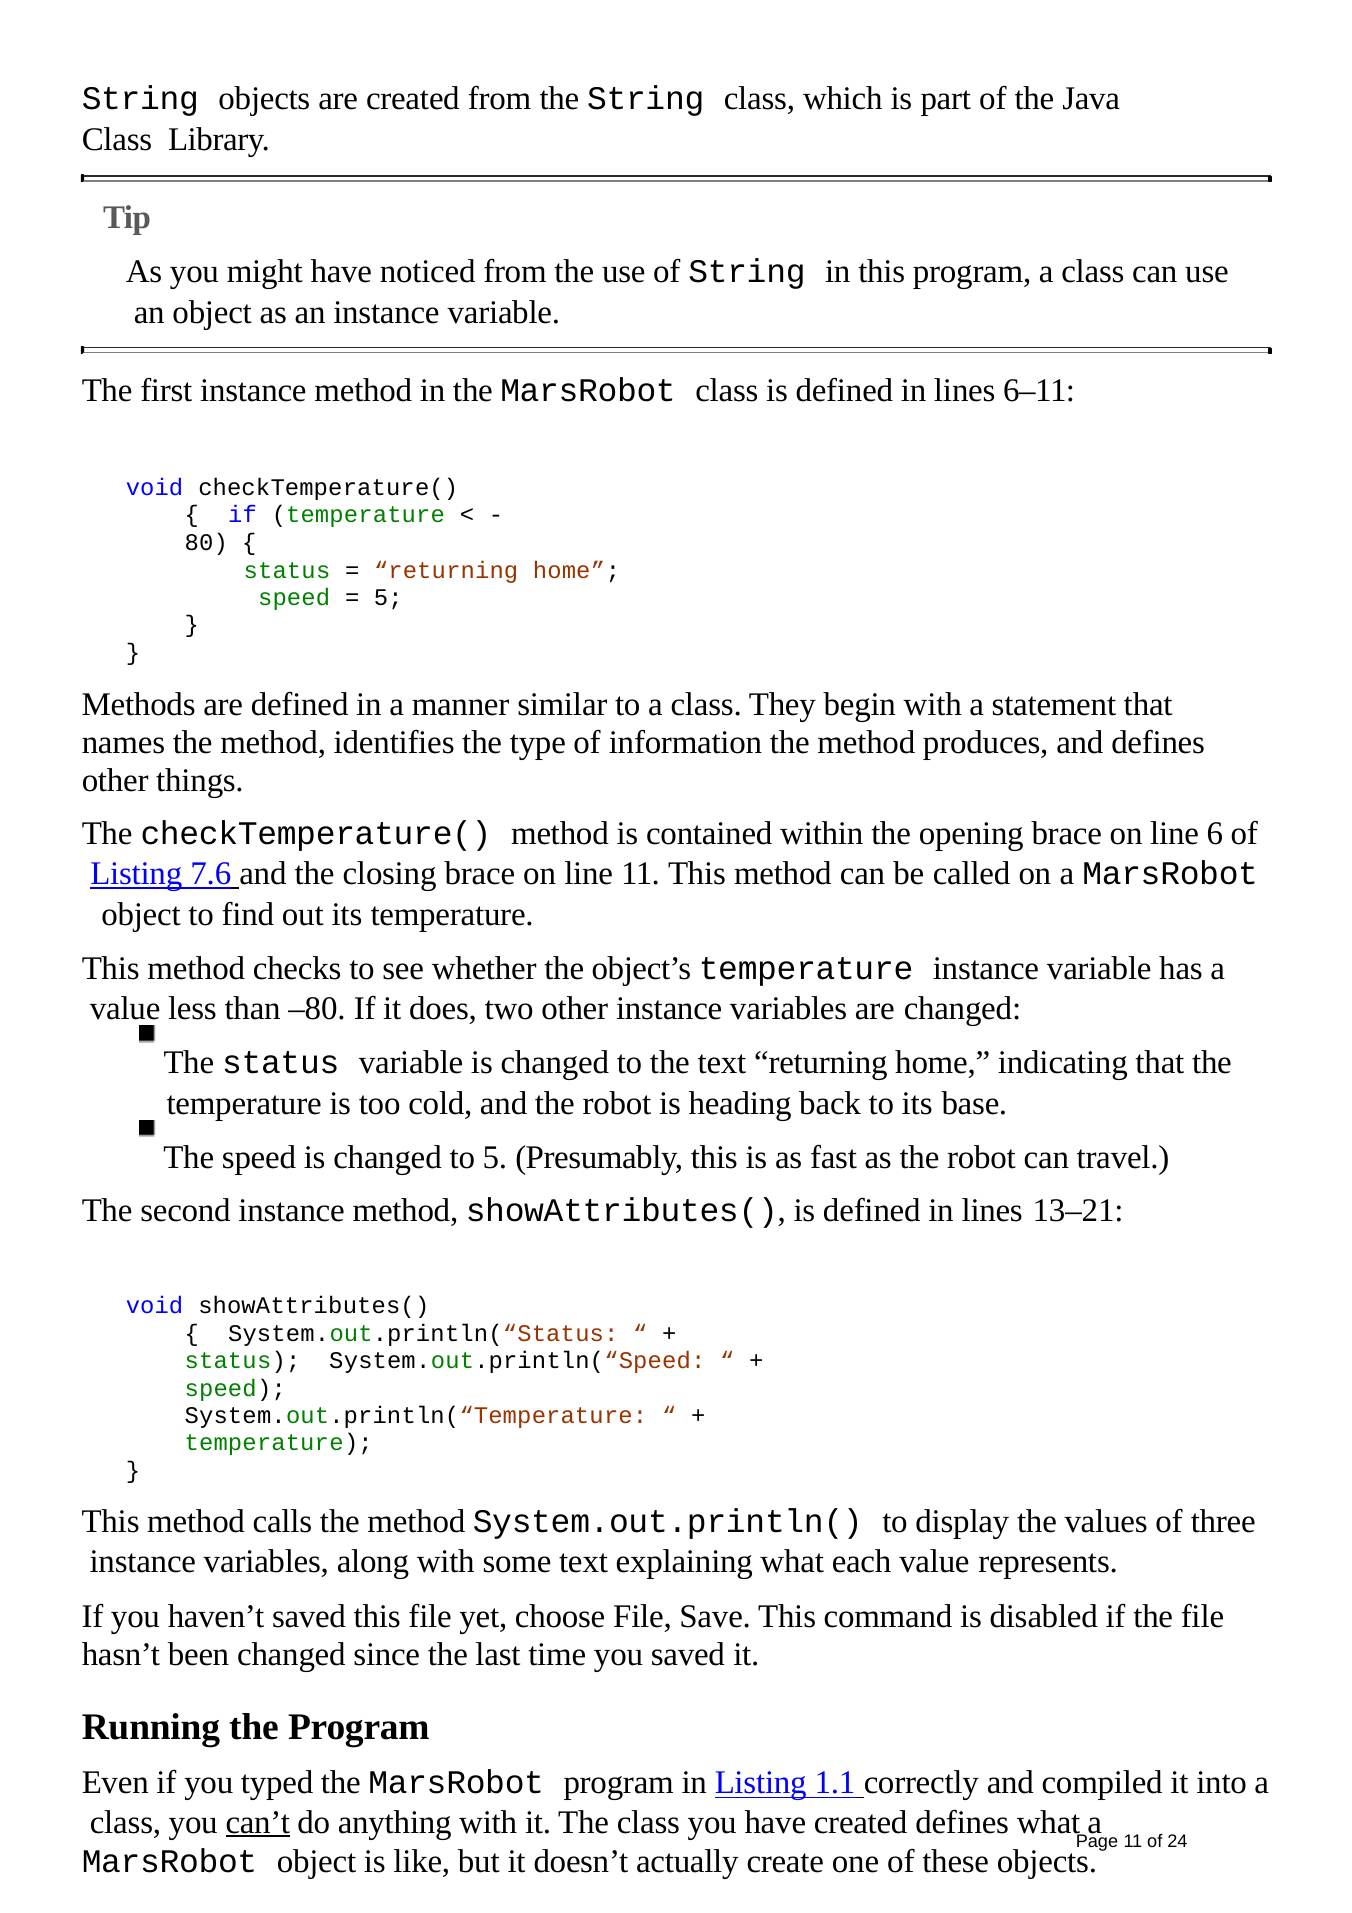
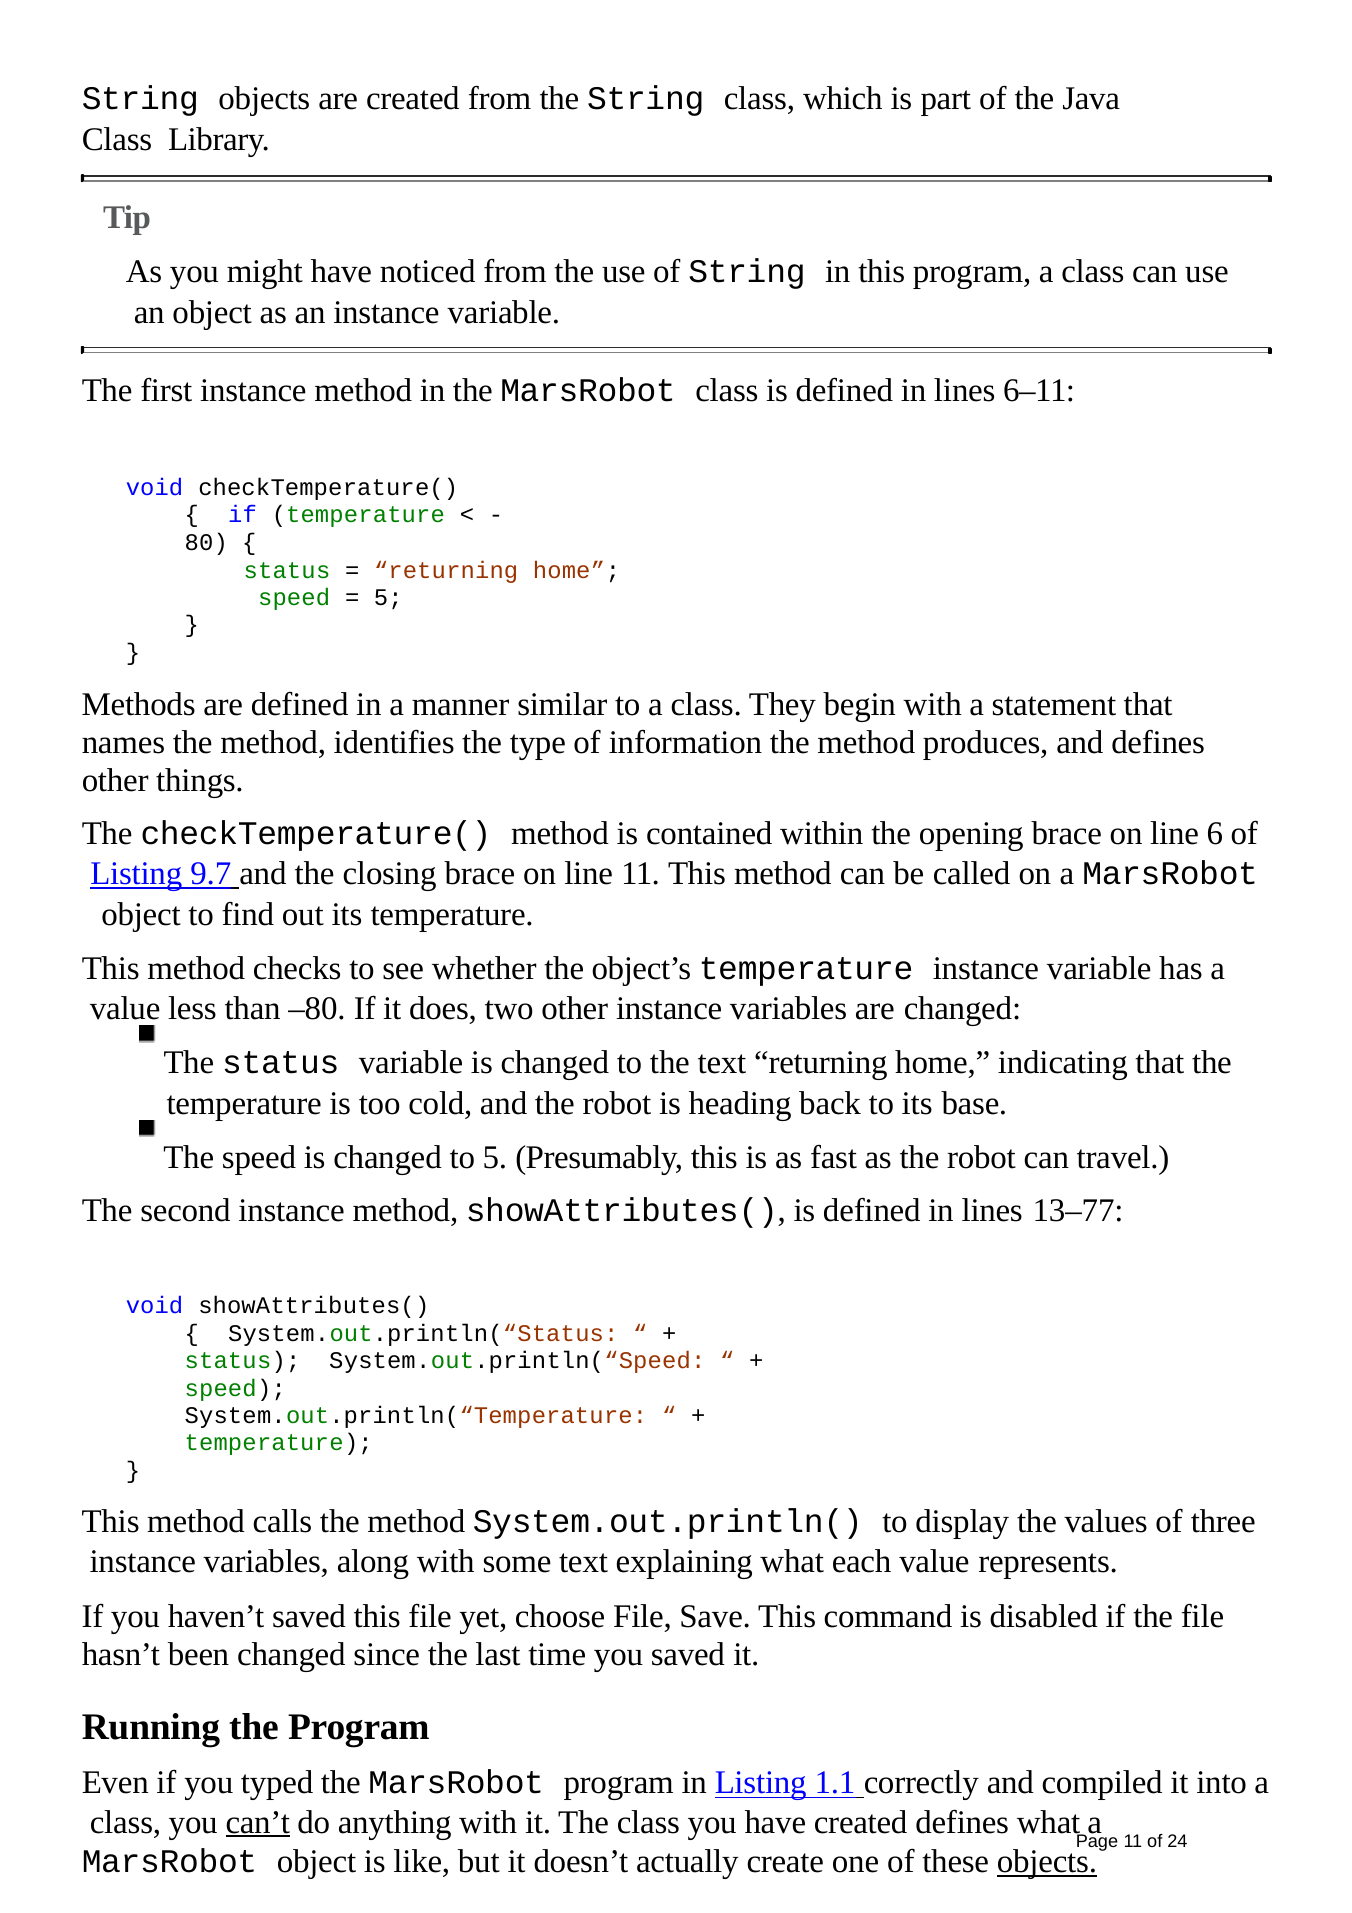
7.6: 7.6 -> 9.7
13–21: 13–21 -> 13–77
objects at (1047, 1862) underline: none -> present
